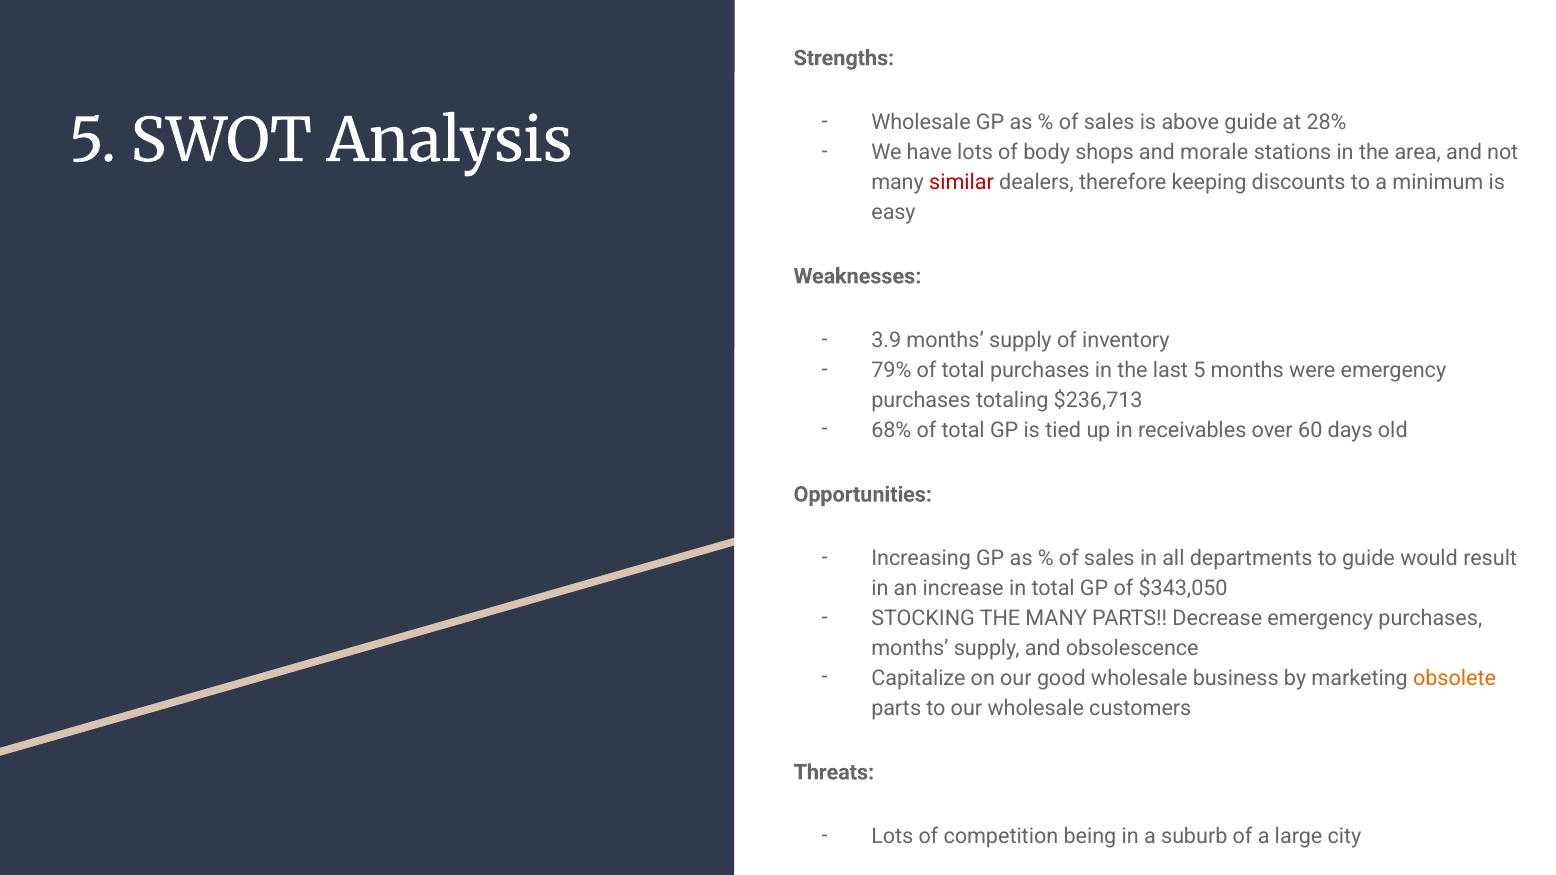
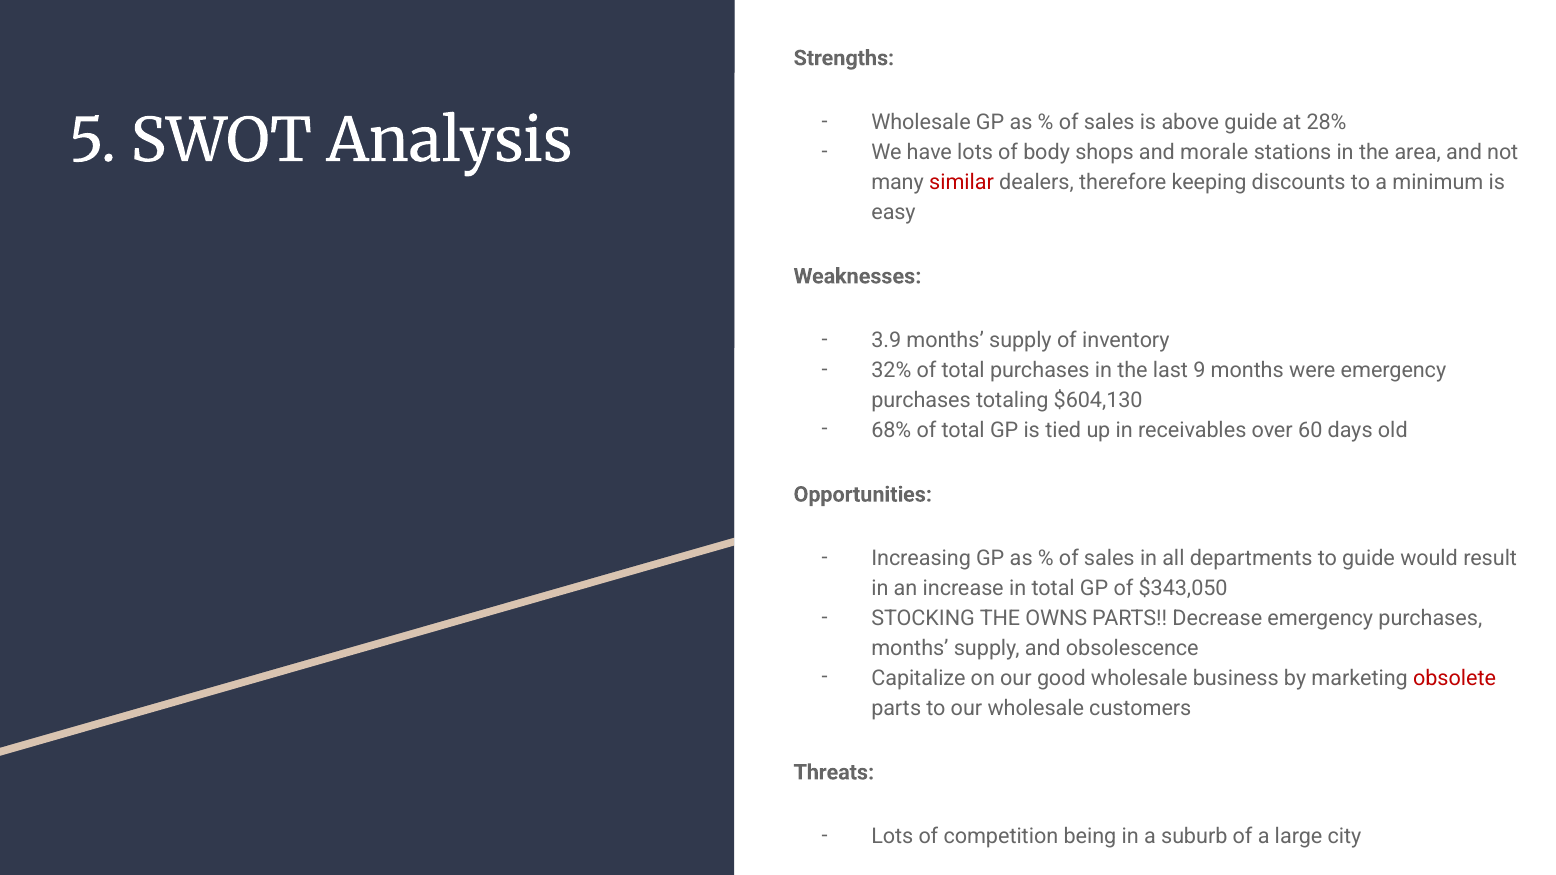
79%: 79% -> 32%
last 5: 5 -> 9
$236,713: $236,713 -> $604,130
THE MANY: MANY -> OWNS
obsolete colour: orange -> red
